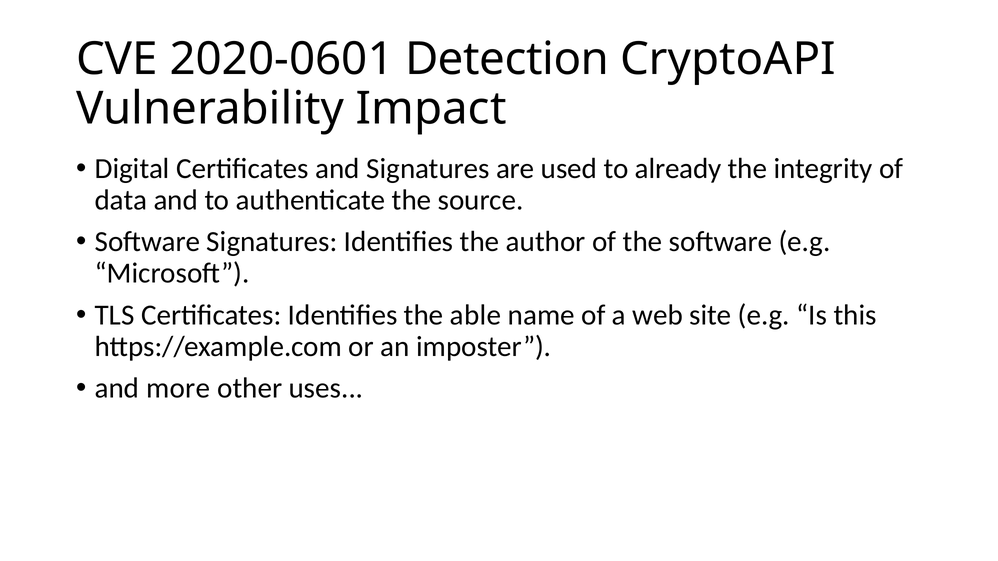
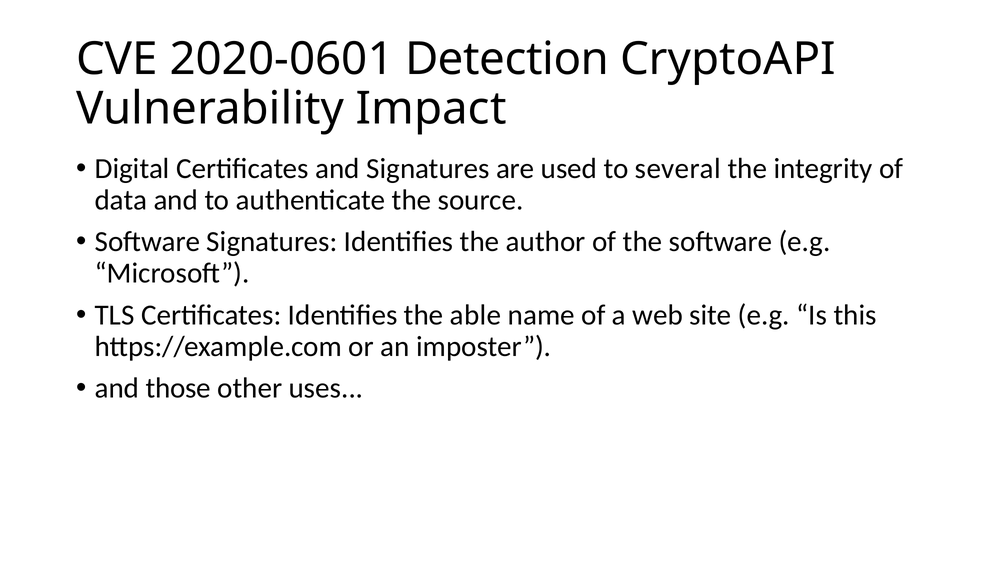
already: already -> several
more: more -> those
